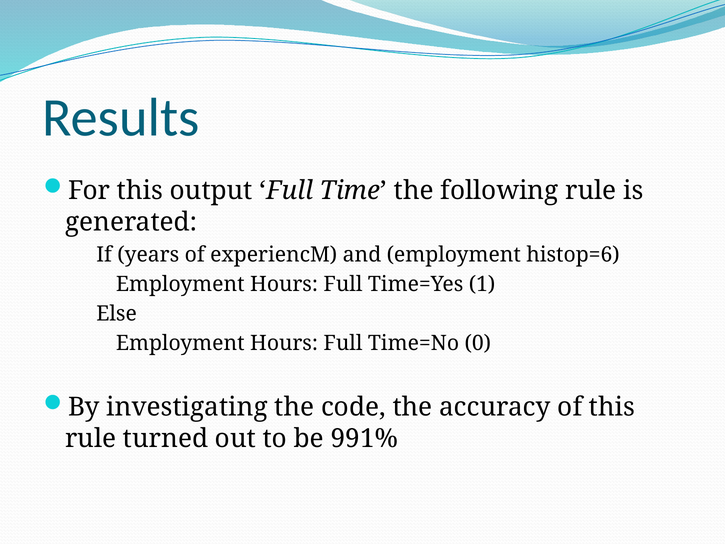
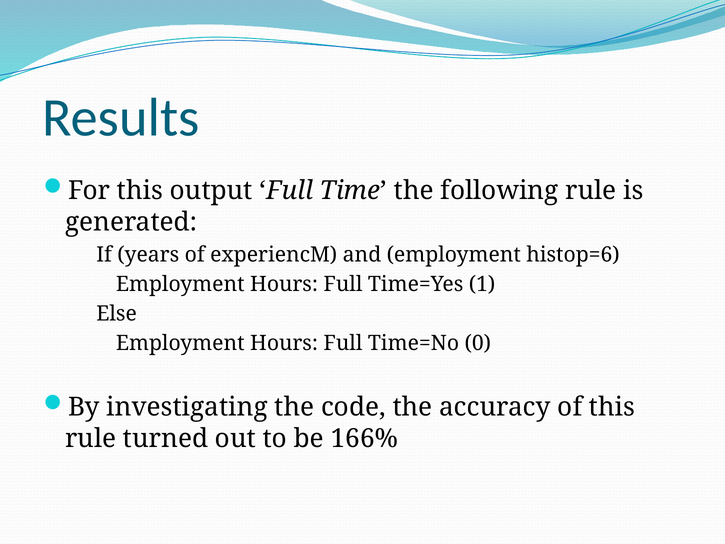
991%: 991% -> 166%
